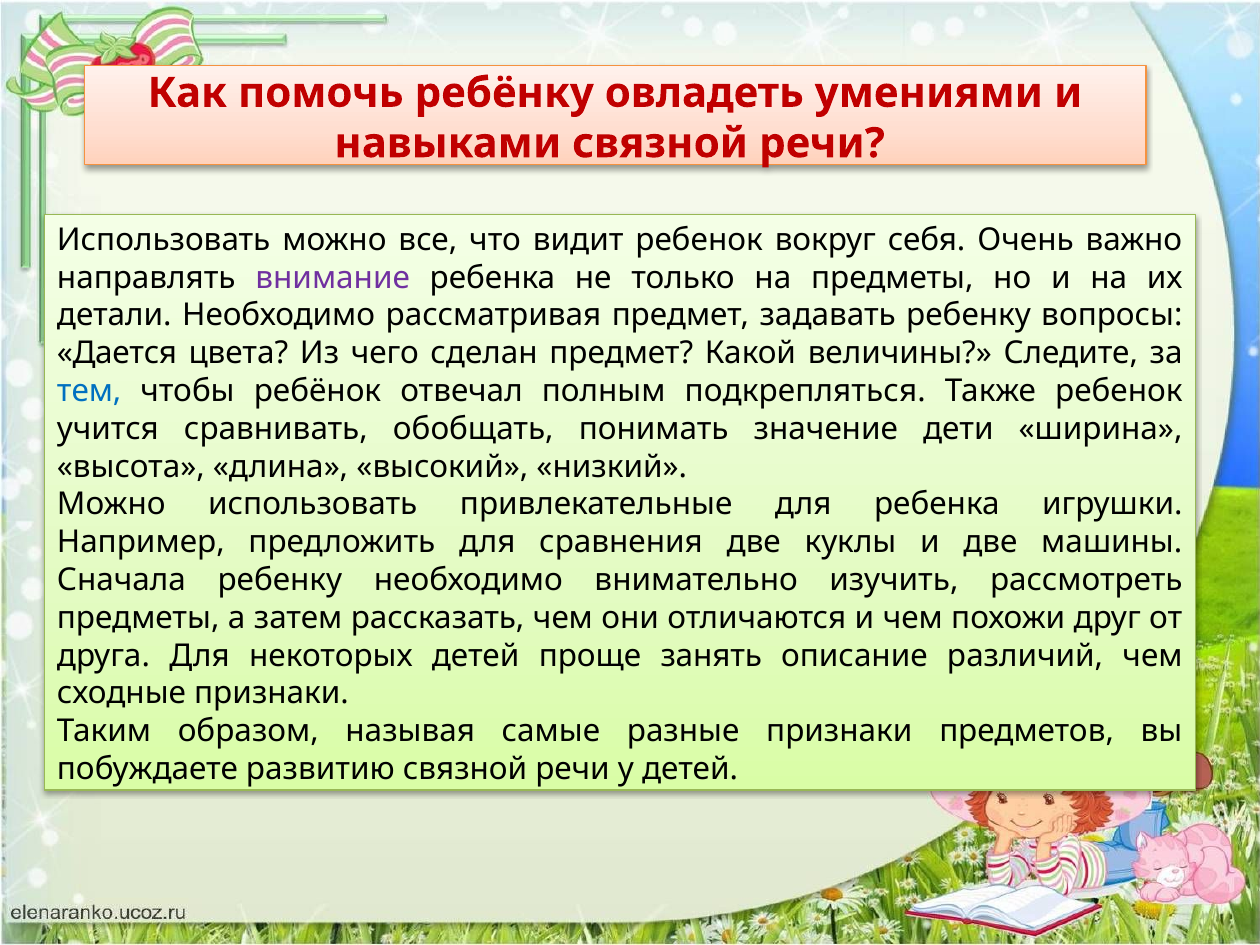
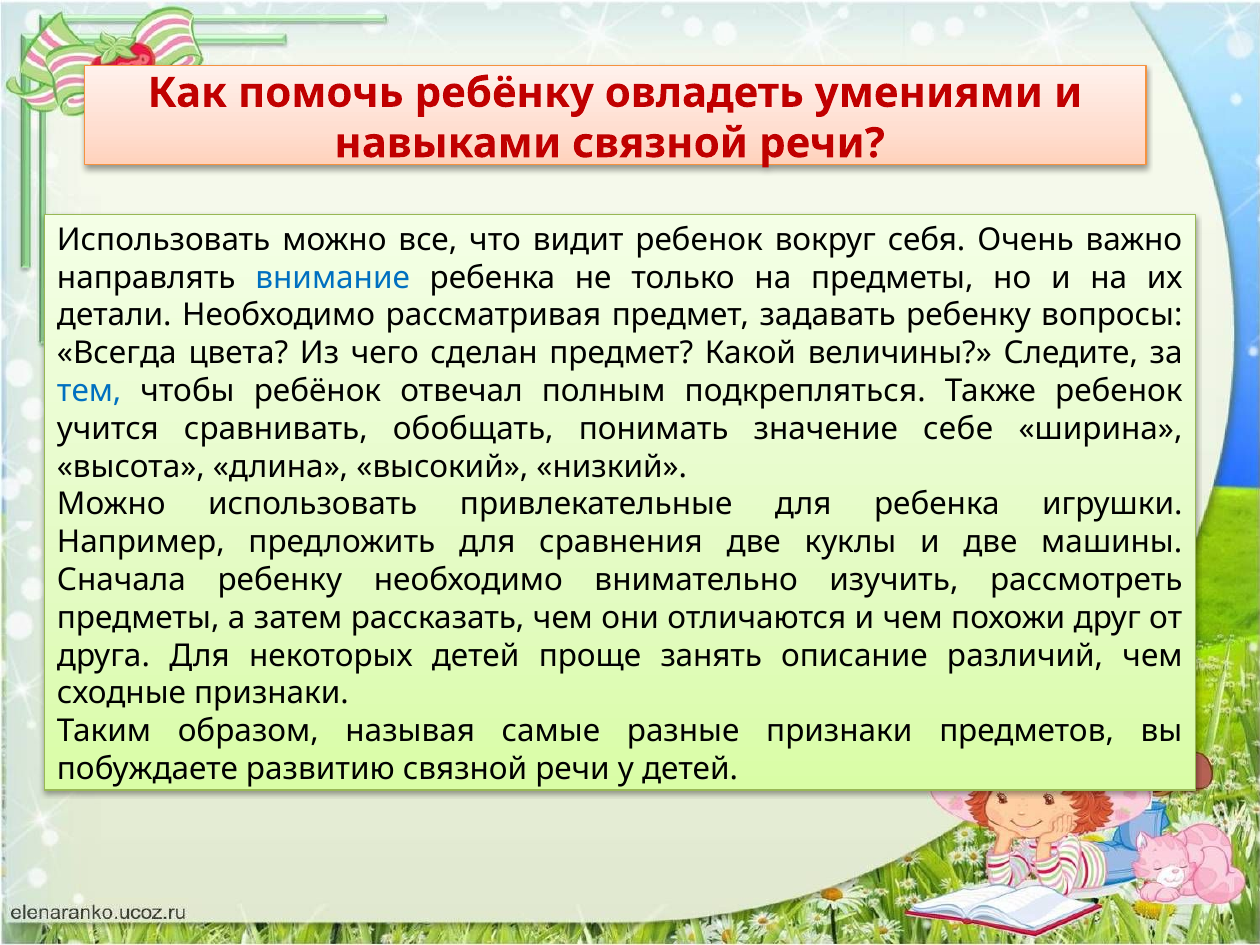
внимание colour: purple -> blue
Дается: Дается -> Всегда
дети: дети -> себе
